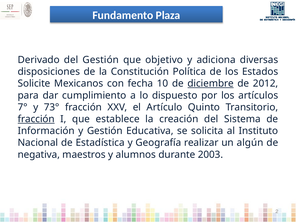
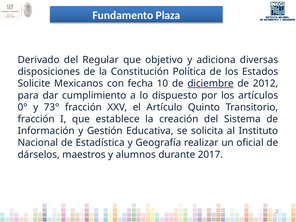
del Gestión: Gestión -> Regular
7°: 7° -> 0°
fracción at (36, 119) underline: present -> none
algún: algún -> oficial
negativa: negativa -> dárselos
2003: 2003 -> 2017
